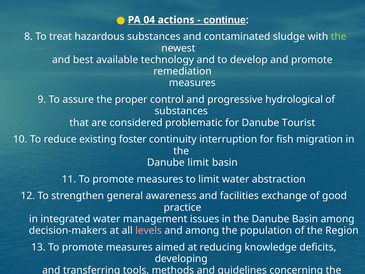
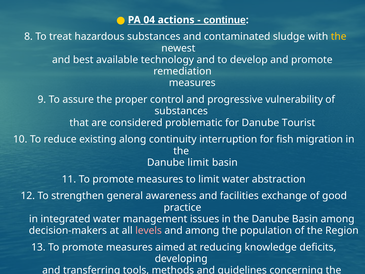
the at (339, 37) colour: light green -> yellow
hydrological: hydrological -> vulnerability
foster: foster -> along
